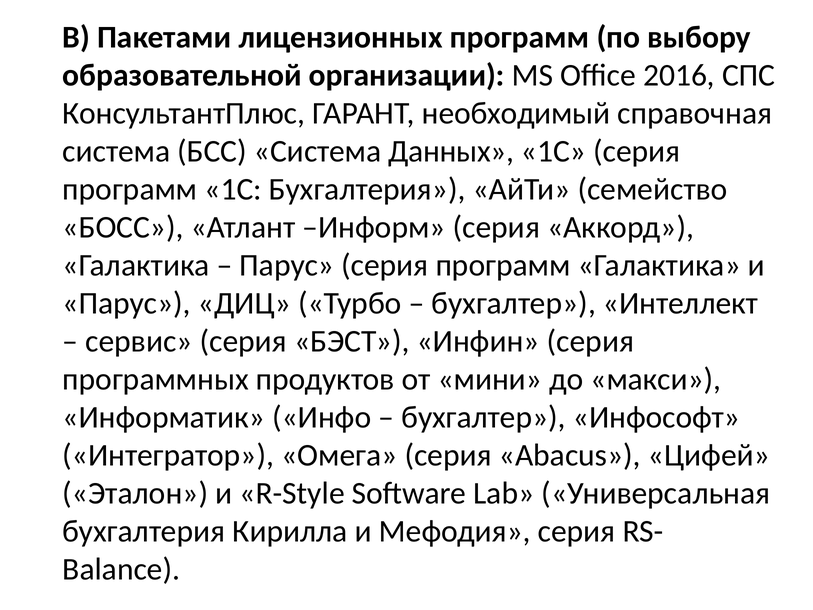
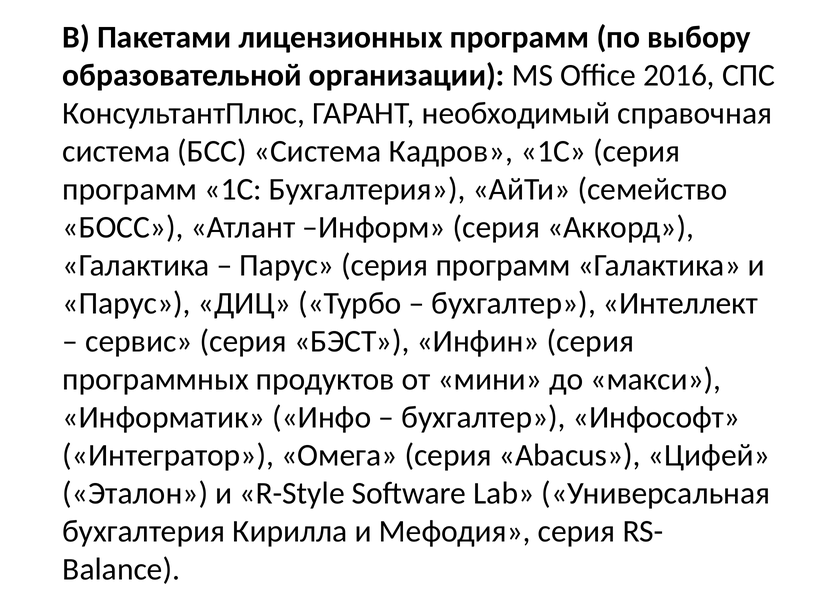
Данных: Данных -> Кадров
